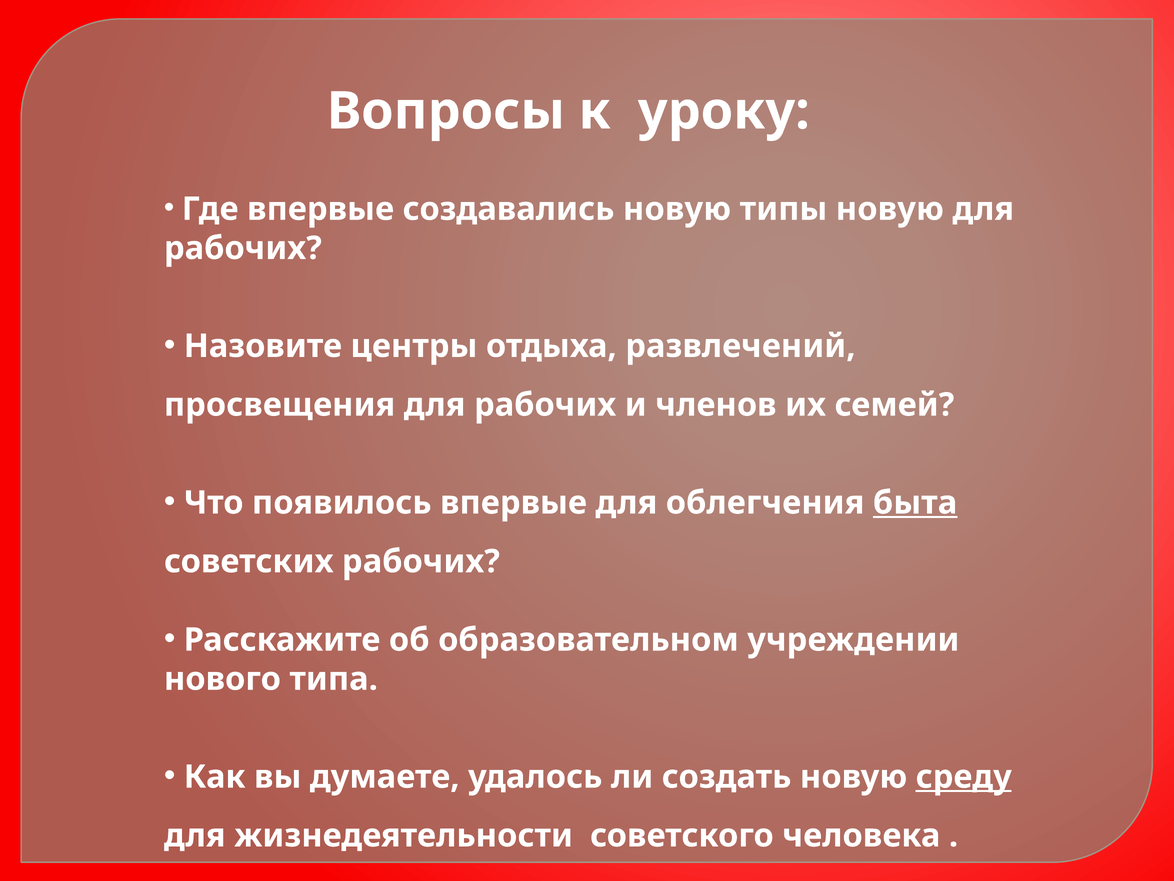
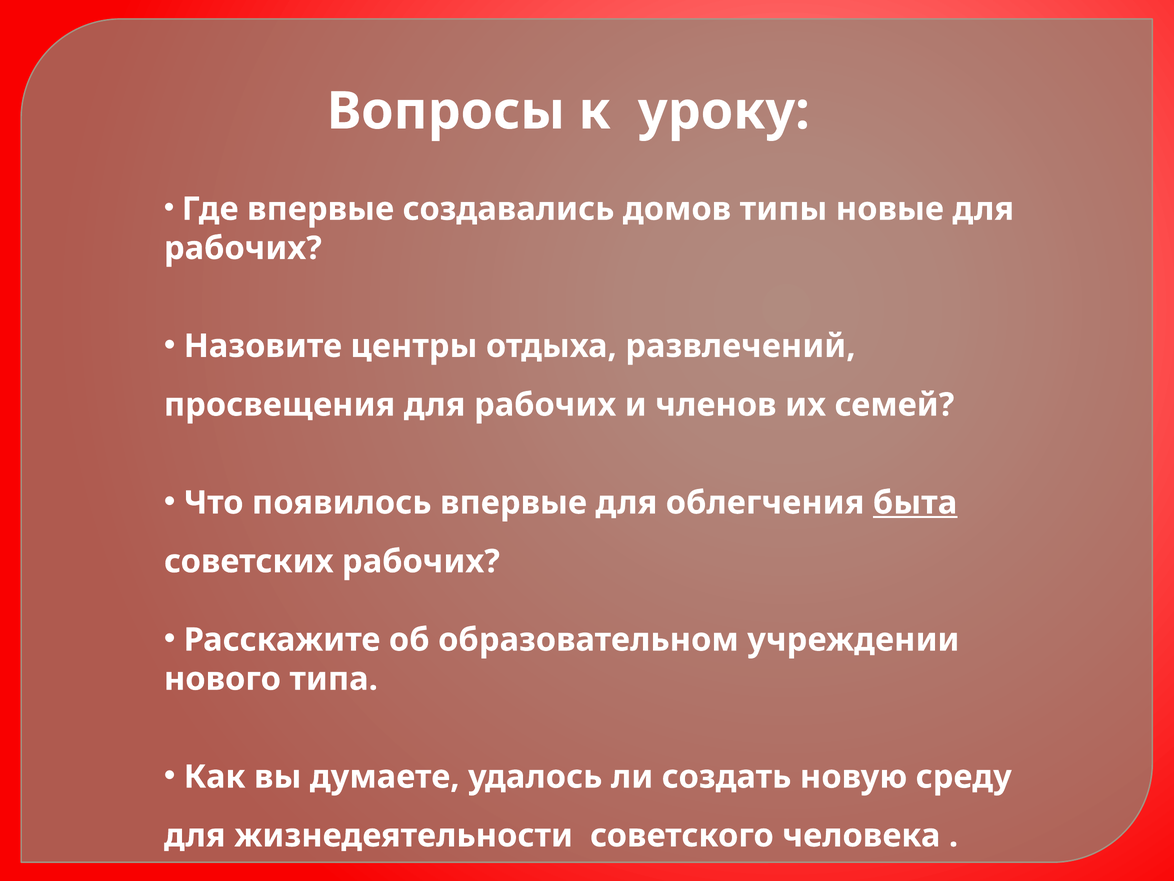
создавались новую: новую -> домов
типы новую: новую -> новые
среду underline: present -> none
